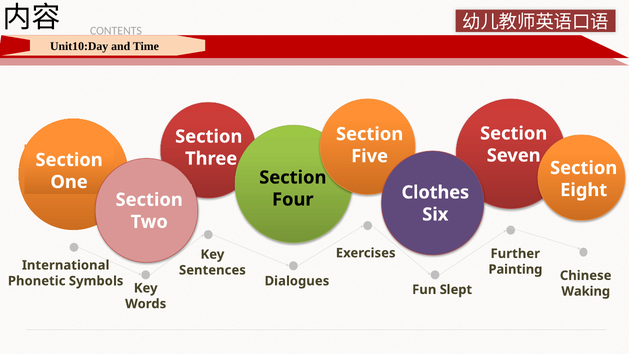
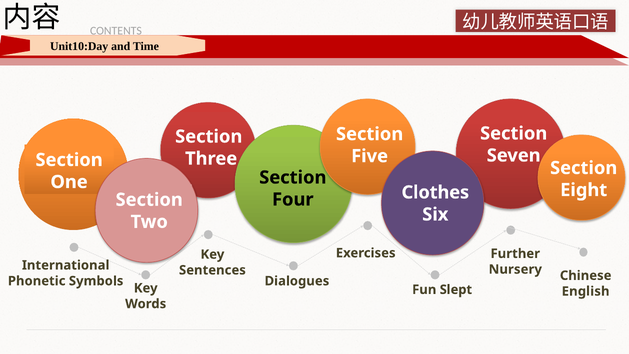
Painting: Painting -> Nursery
Waking: Waking -> English
